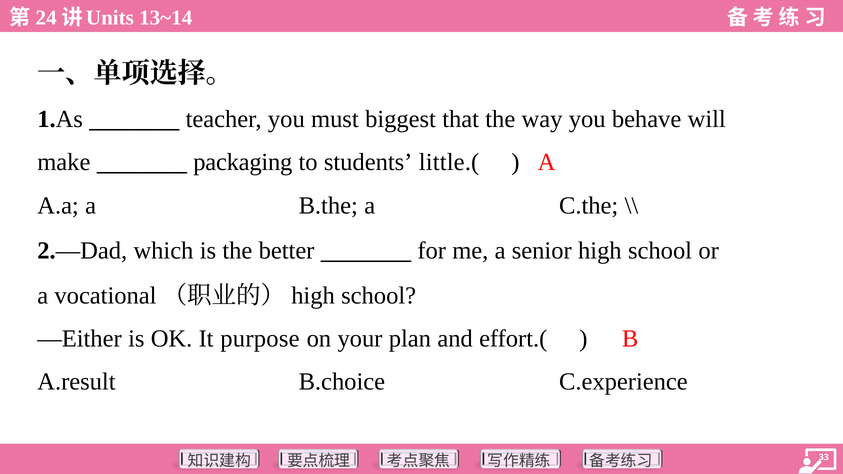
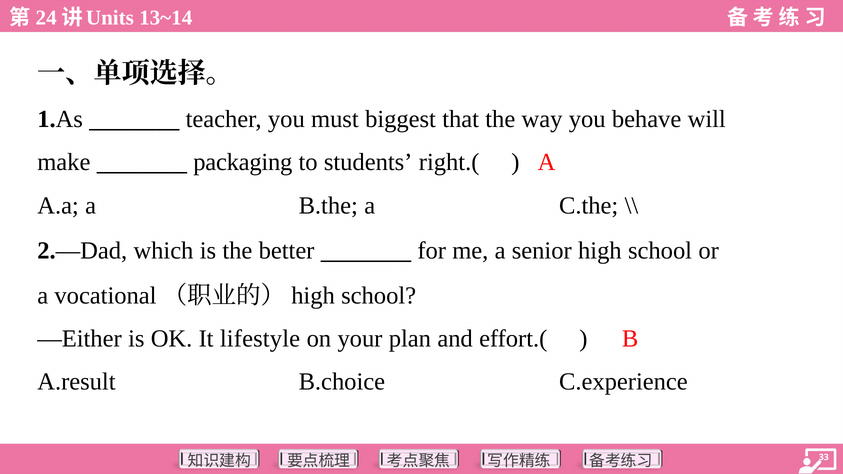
little.(: little.( -> right.(
purpose: purpose -> lifestyle
